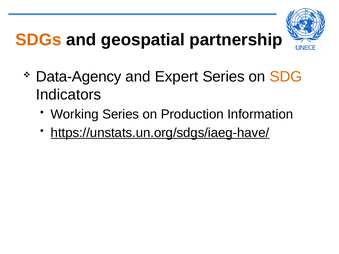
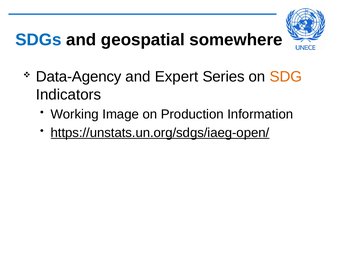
SDGs colour: orange -> blue
partnership: partnership -> somewhere
Working Series: Series -> Image
https://unstats.un.org/sdgs/iaeg-have/: https://unstats.un.org/sdgs/iaeg-have/ -> https://unstats.un.org/sdgs/iaeg-open/
